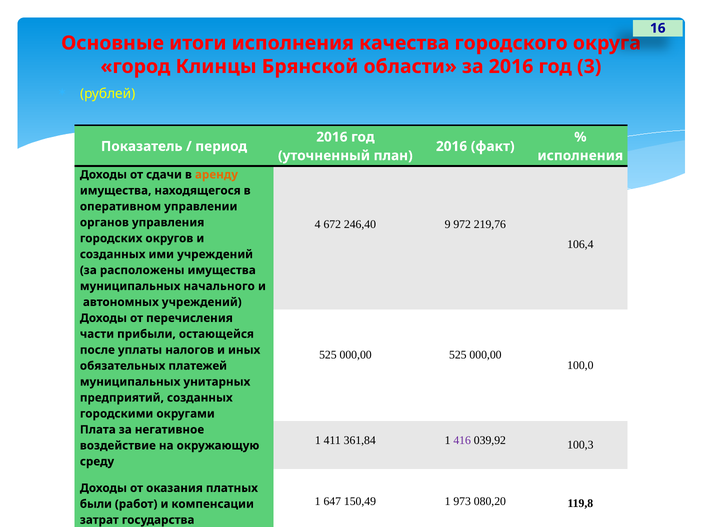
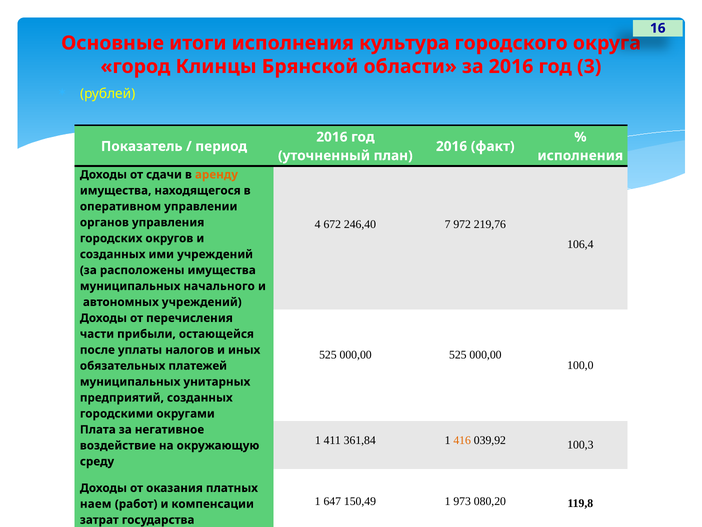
качества: качества -> культура
9: 9 -> 7
416 colour: purple -> orange
были: были -> наем
